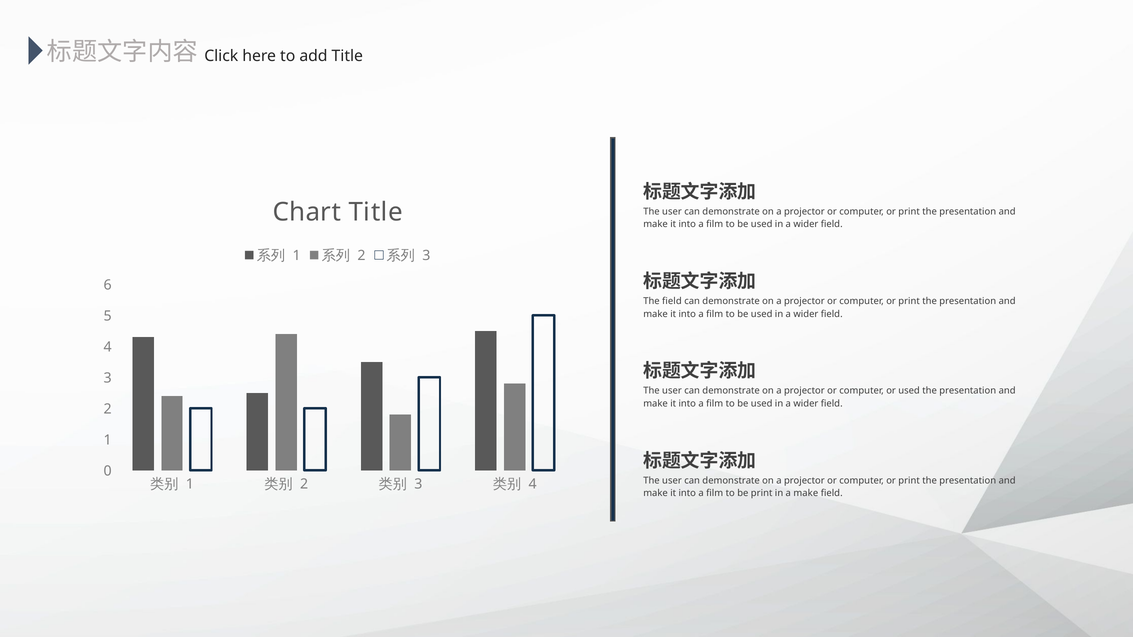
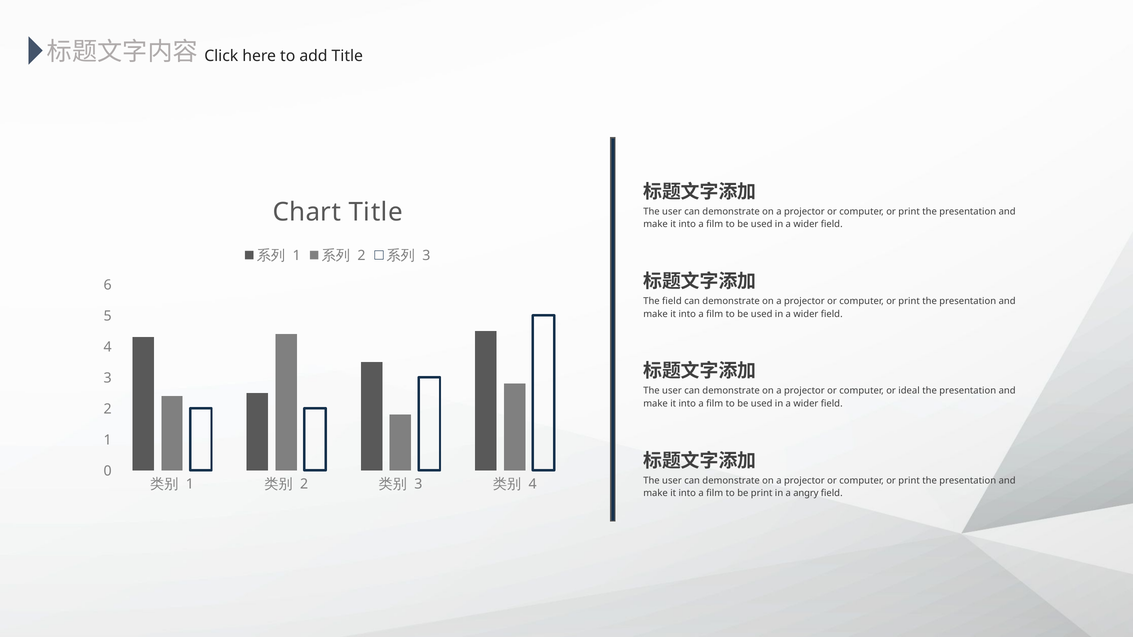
or used: used -> ideal
a make: make -> angry
